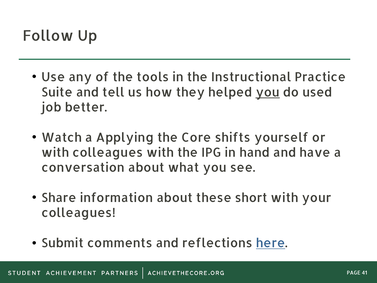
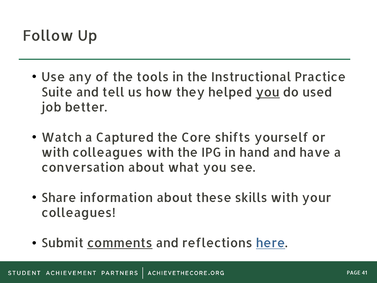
Applying: Applying -> Captured
short: short -> skills
comments underline: none -> present
